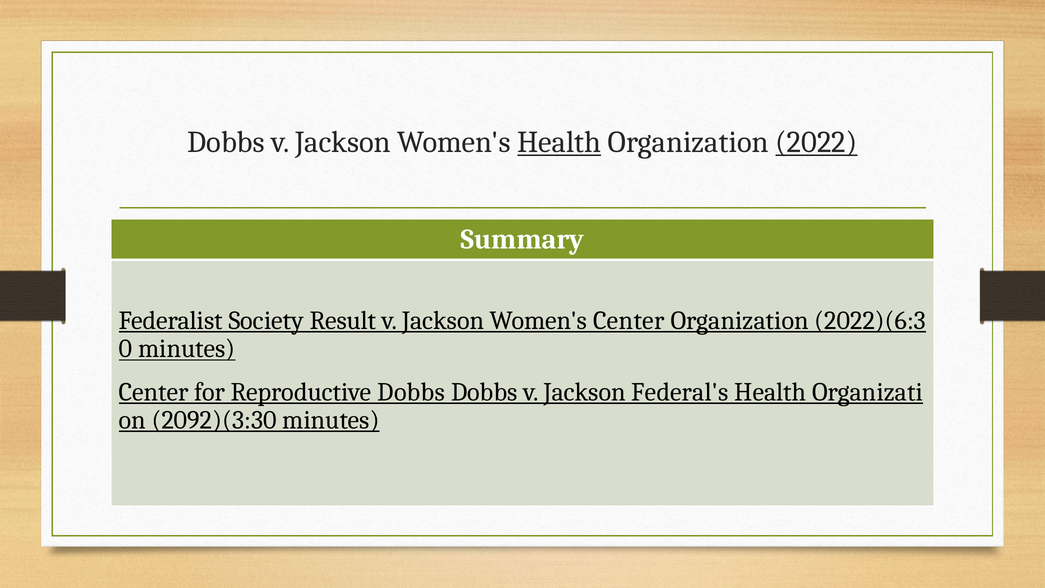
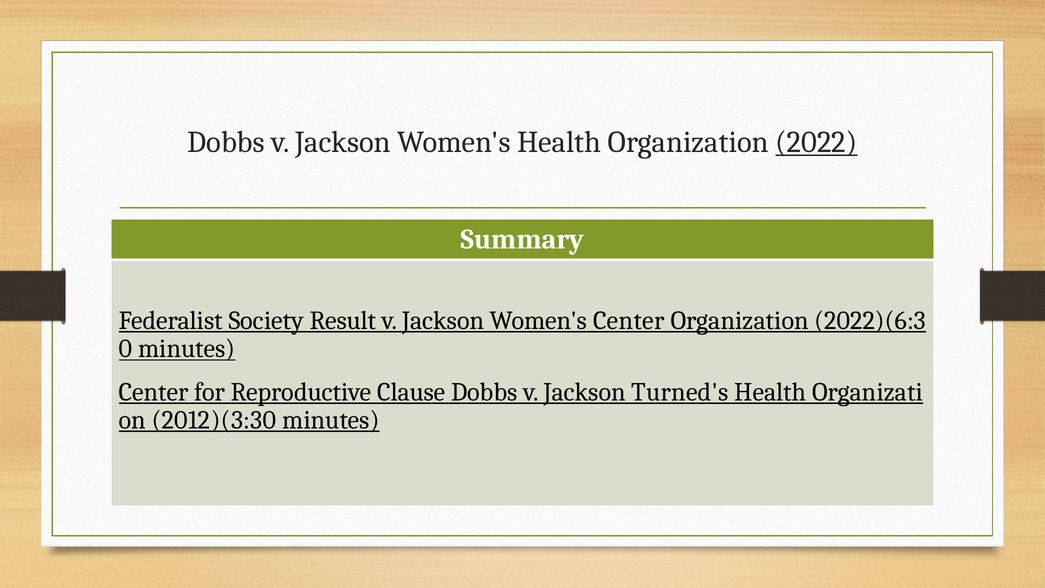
Health at (559, 142) underline: present -> none
Reproductive Dobbs: Dobbs -> Clause
Federal's: Federal's -> Turned's
2092)(3:30: 2092)(3:30 -> 2012)(3:30
